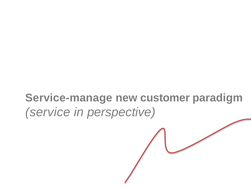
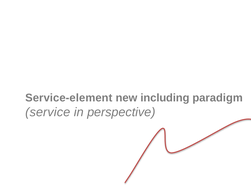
Service-manage: Service-manage -> Service-element
customer: customer -> including
